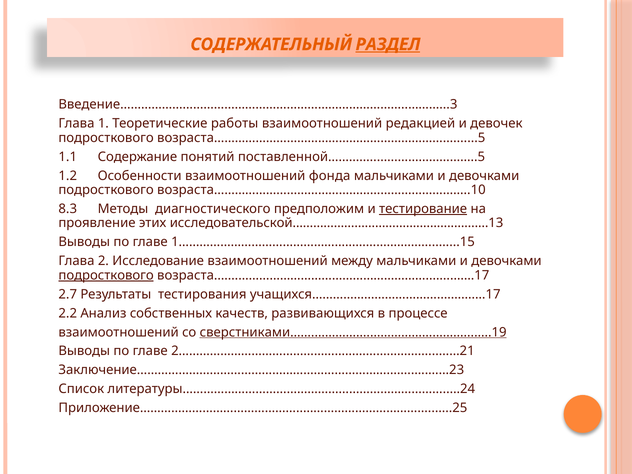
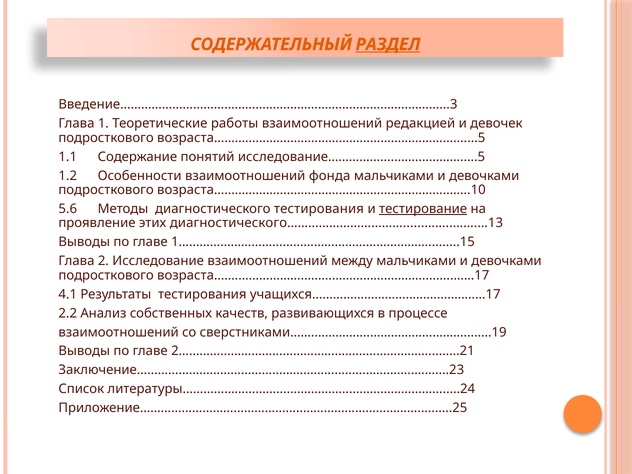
поставленной…………...…..…………………..5: поставленной…………...…..…………………..5 -> исследование…………...…..…………………..5
8.3: 8.3 -> 5.6
диагностического предположим: предположим -> тестирования
исследовательской……………………………......……..…….…13: исследовательской……………………………......……..…….…13 -> диагностического……………………………......……..…….…13
подросткового at (106, 275) underline: present -> none
2.7: 2.7 -> 4.1
сверстниками…….…………….………………………...…..19 underline: present -> none
